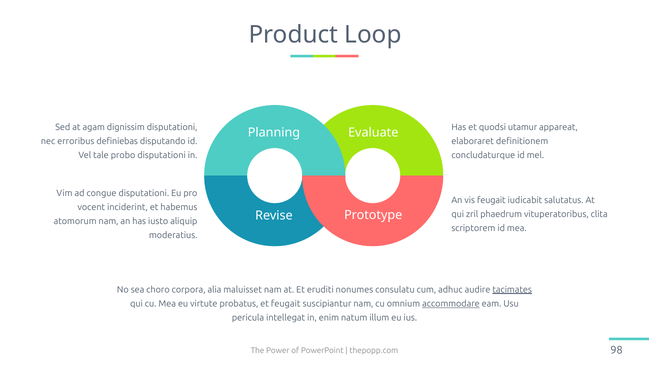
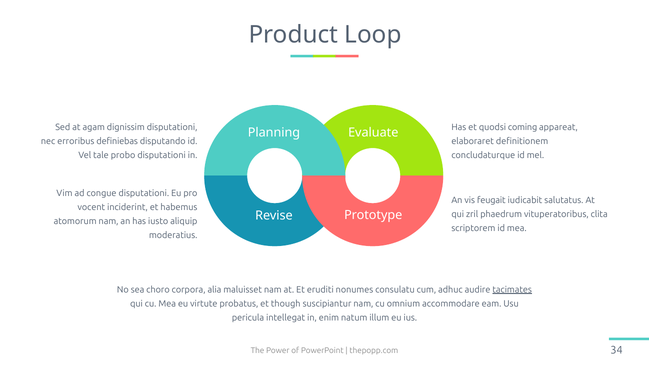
utamur: utamur -> coming
et feugait: feugait -> though
accommodare underline: present -> none
98: 98 -> 34
